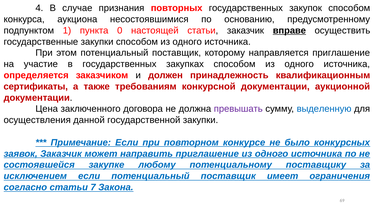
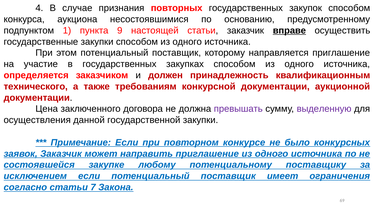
0: 0 -> 9
сертификаты: сертификаты -> технического
выделенную colour: blue -> purple
